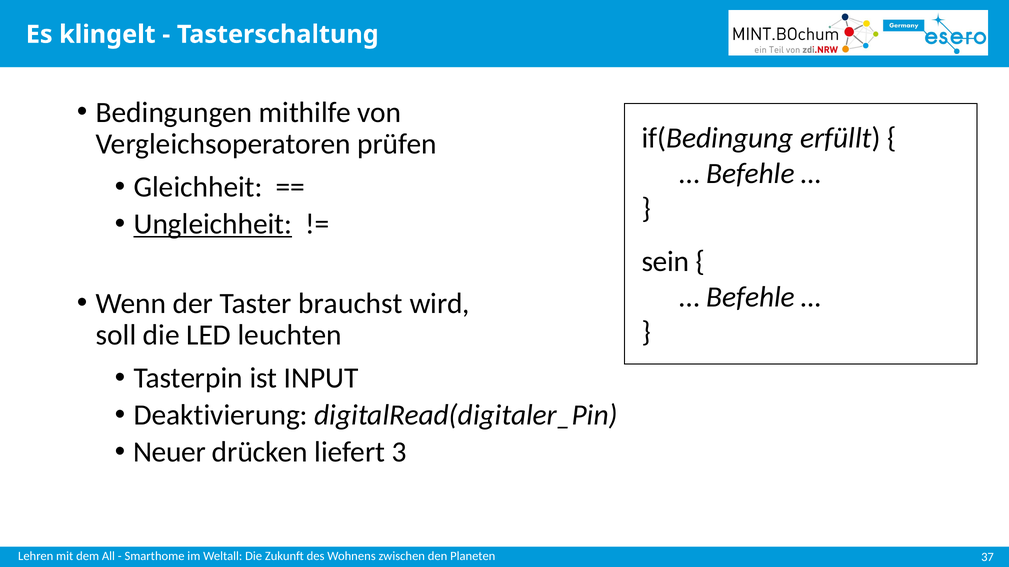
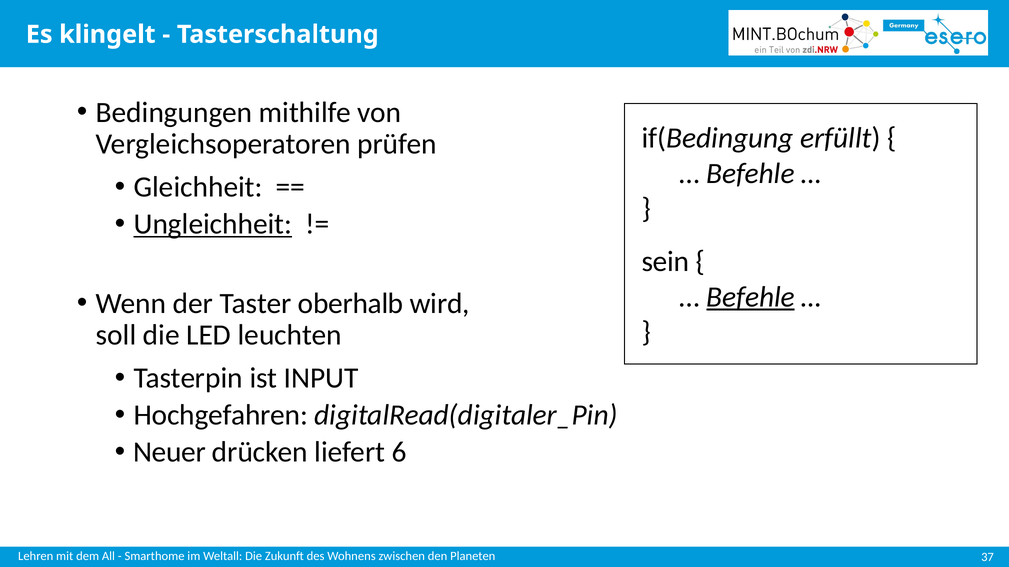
Befehle at (751, 297) underline: none -> present
brauchst: brauchst -> oberhalb
Deaktivierung: Deaktivierung -> Hochgefahren
3: 3 -> 6
